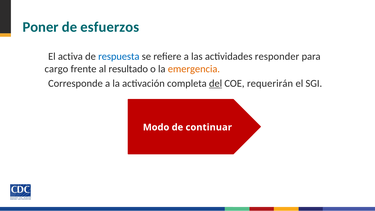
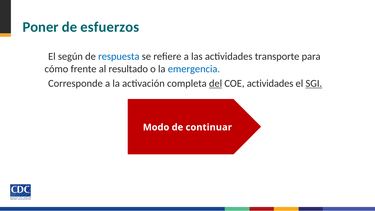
activa: activa -> según
responder: responder -> transporte
cargo: cargo -> cómo
emergencia colour: orange -> blue
COE requerirán: requerirán -> actividades
SGI underline: none -> present
